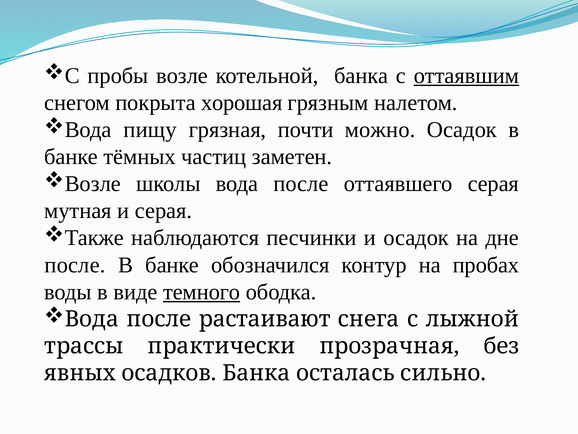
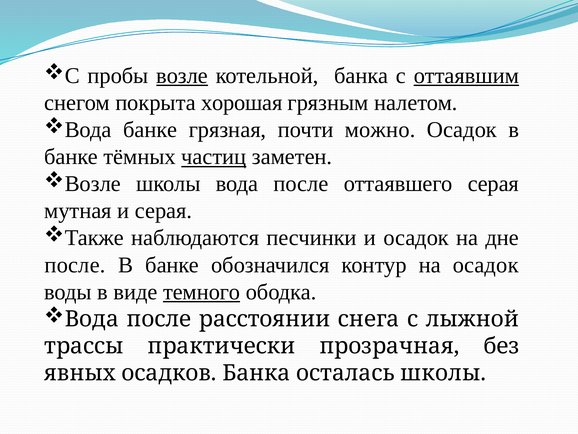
возле underline: none -> present
пищу at (150, 130): пищу -> банке
частиц underline: none -> present
на пробах: пробах -> осадок
растаивают: растаивают -> расстоянии
осталась сильно: сильно -> школы
